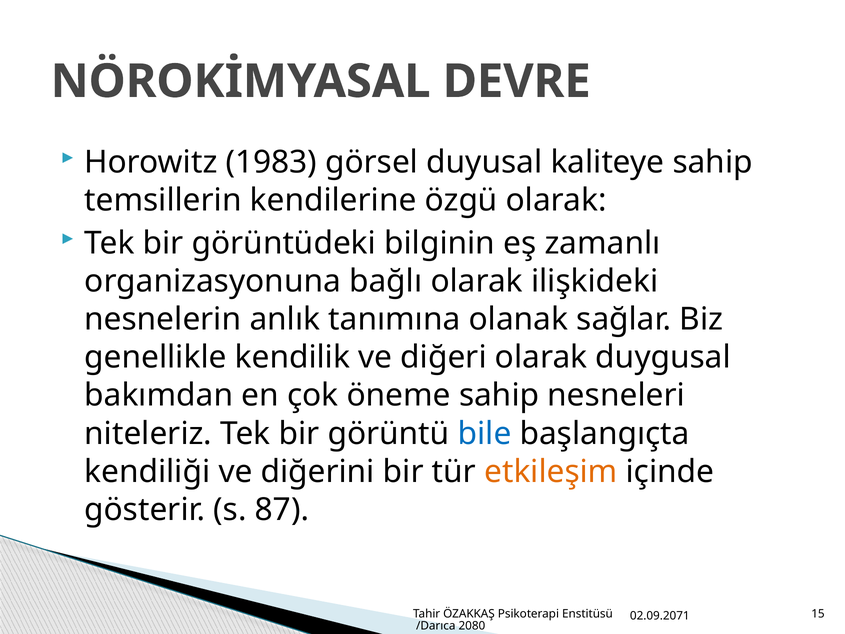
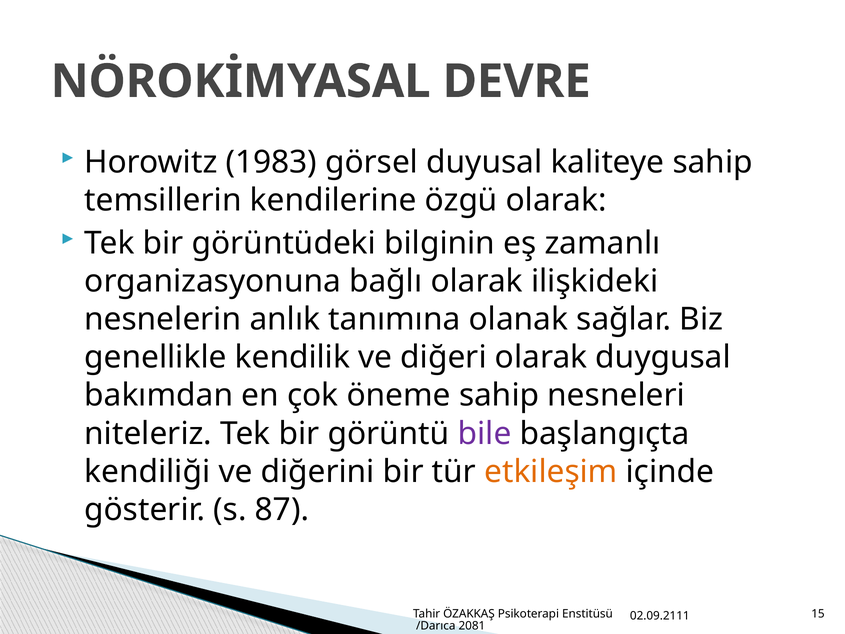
bile colour: blue -> purple
02.09.2071: 02.09.2071 -> 02.09.2111
2080: 2080 -> 2081
